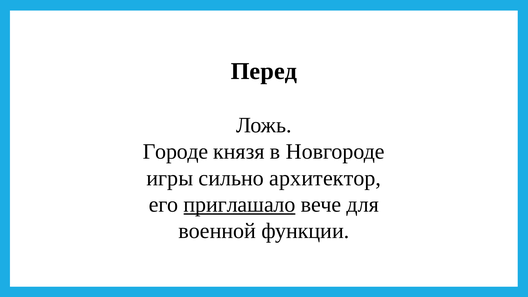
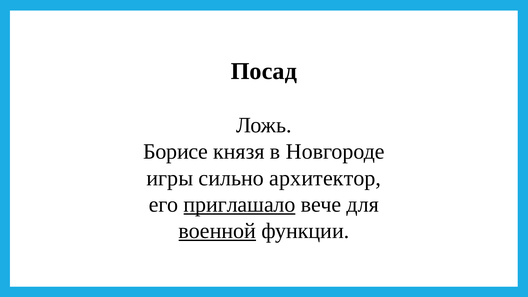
Перед: Перед -> Посад
Городе: Городе -> Борисе
военной underline: none -> present
